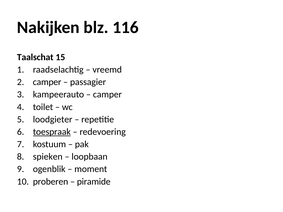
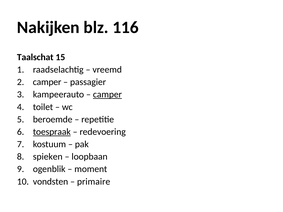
camper at (107, 95) underline: none -> present
loodgieter: loodgieter -> beroemde
proberen: proberen -> vondsten
piramide: piramide -> primaire
